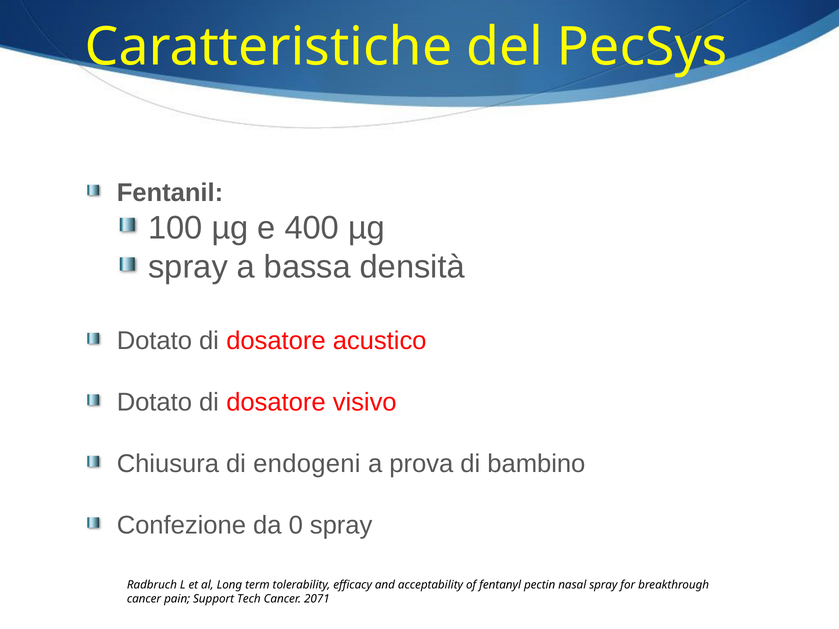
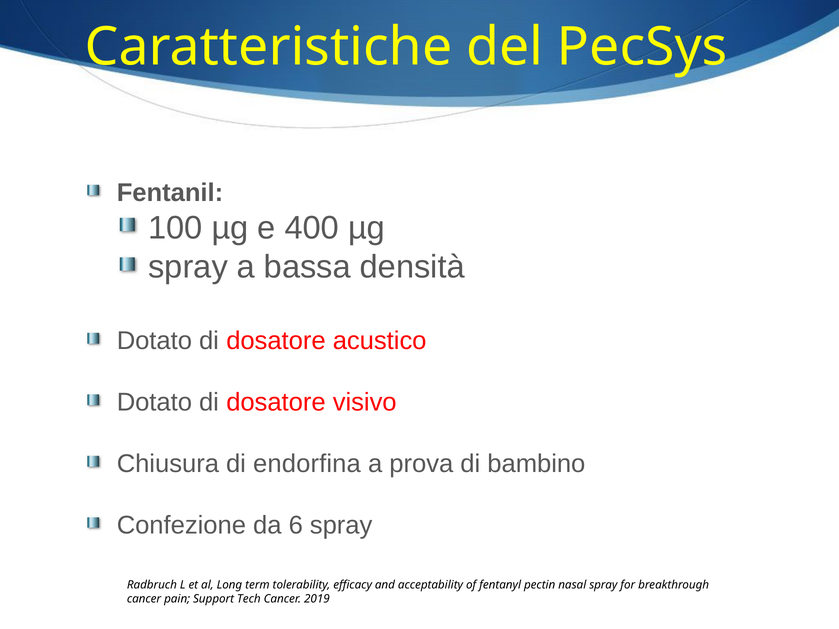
endogeni: endogeni -> endorfina
0: 0 -> 6
2071: 2071 -> 2019
